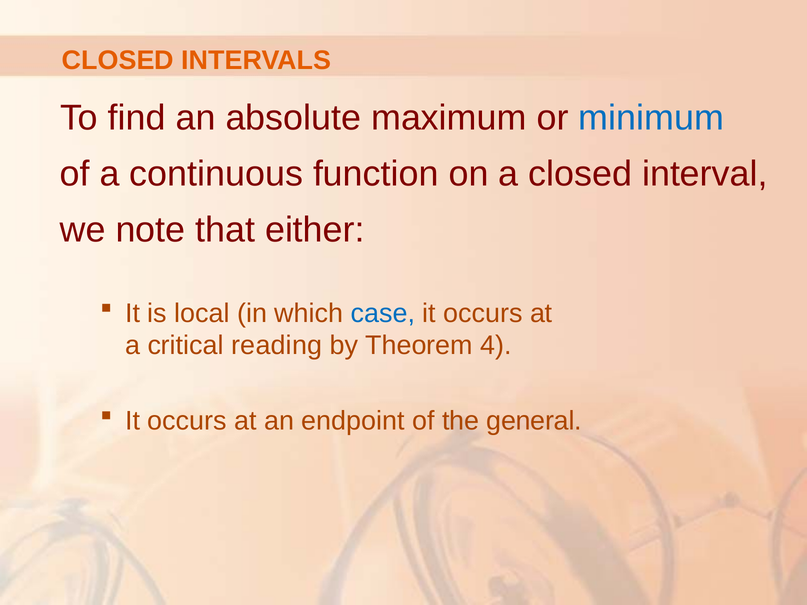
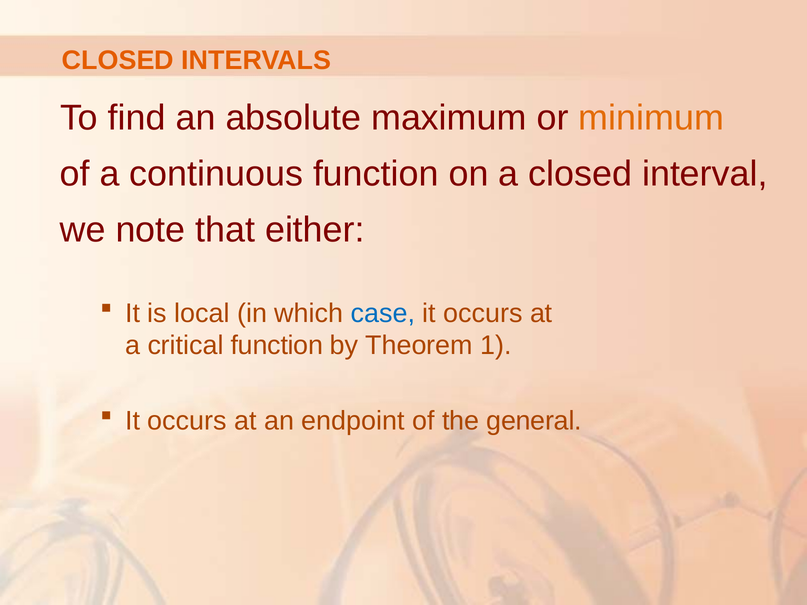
minimum colour: blue -> orange
critical reading: reading -> function
4: 4 -> 1
